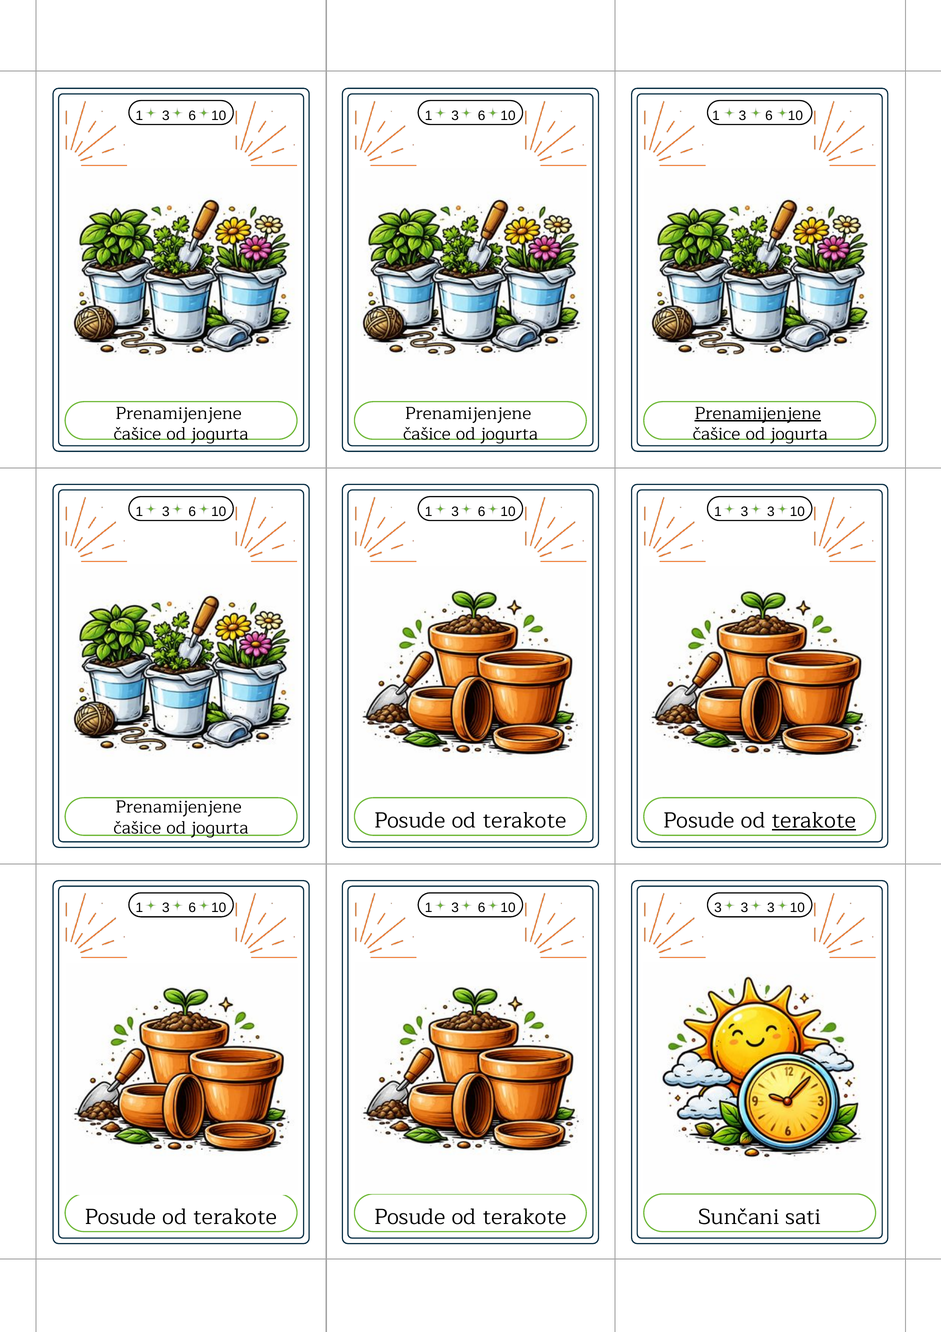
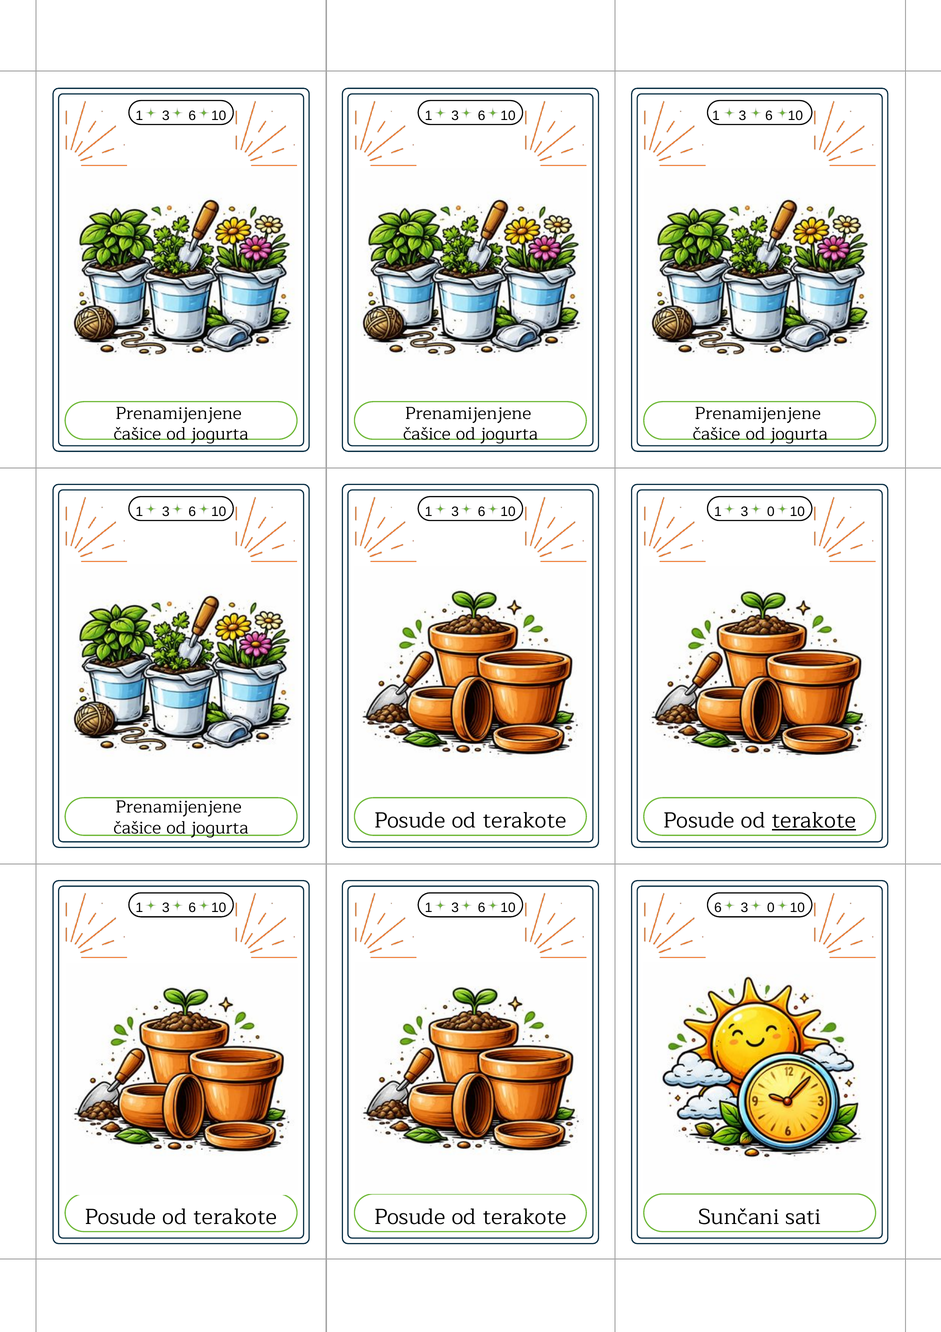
Prenamijenjene at (758, 413) underline: present -> none
1 3 3: 3 -> 0
10 3: 3 -> 6
3 at (771, 907): 3 -> 0
